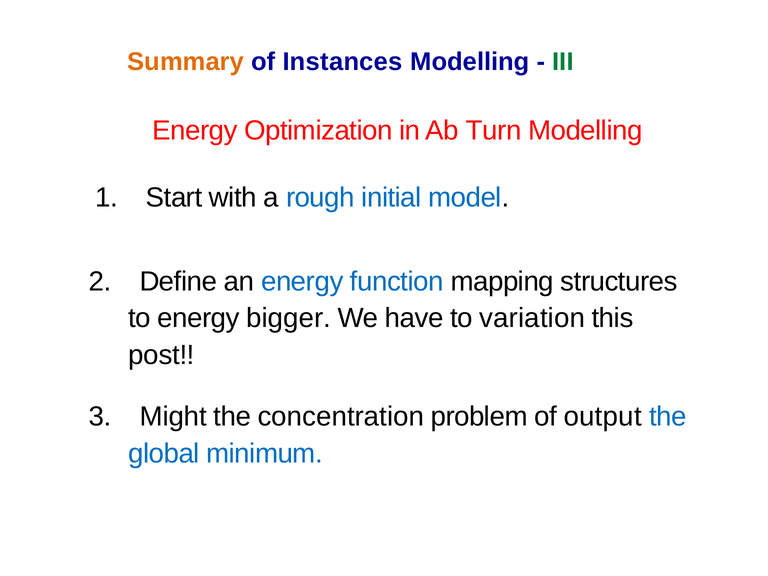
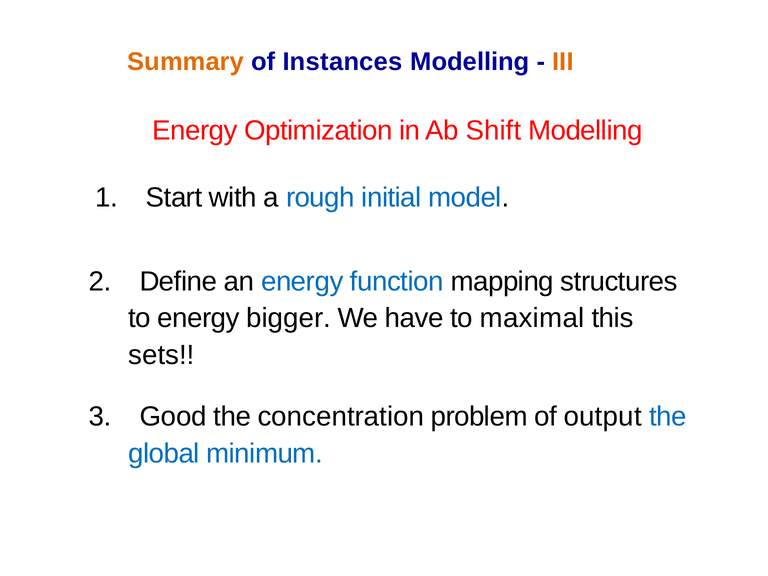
III colour: green -> orange
Turn: Turn -> Shift
variation: variation -> maximal
post: post -> sets
Might: Might -> Good
